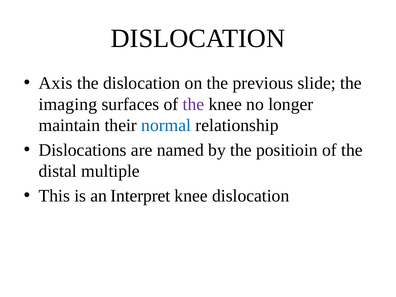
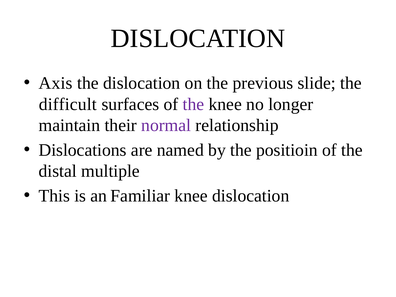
imaging: imaging -> difficult
normal colour: blue -> purple
Interpret: Interpret -> Familiar
